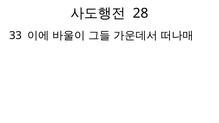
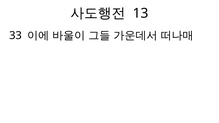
28: 28 -> 13
